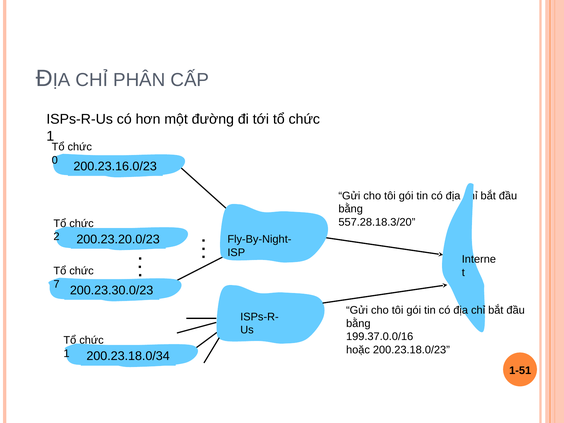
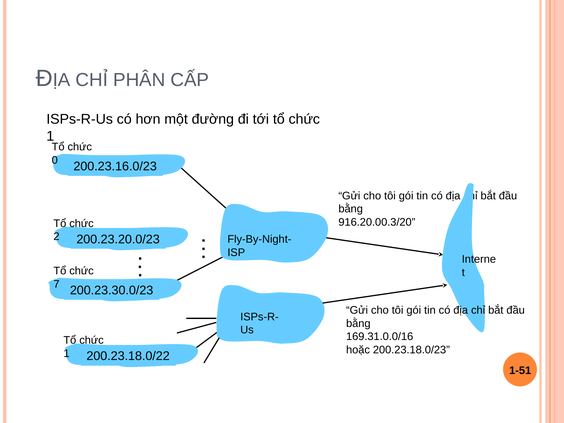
557.28.18.3/20: 557.28.18.3/20 -> 916.20.00.3/20
199.37.0.0/16: 199.37.0.0/16 -> 169.31.0.0/16
200.23.18.0/34: 200.23.18.0/34 -> 200.23.18.0/22
